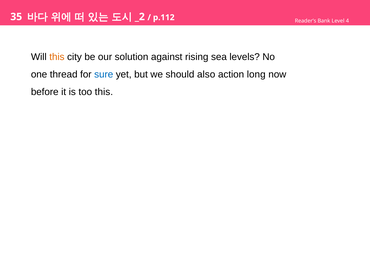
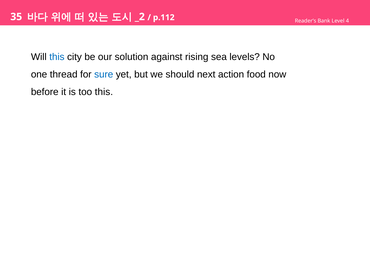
this at (57, 57) colour: orange -> blue
also: also -> next
long: long -> food
